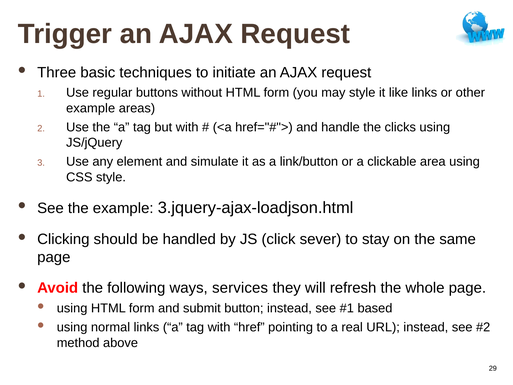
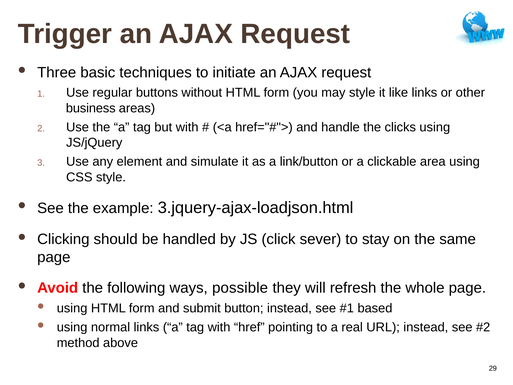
example at (91, 108): example -> business
services: services -> possible
